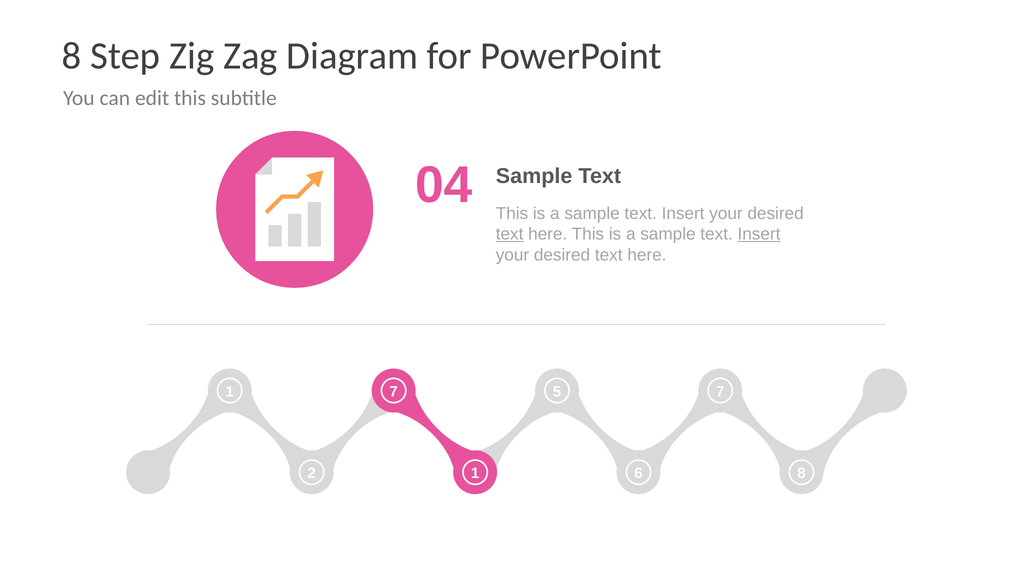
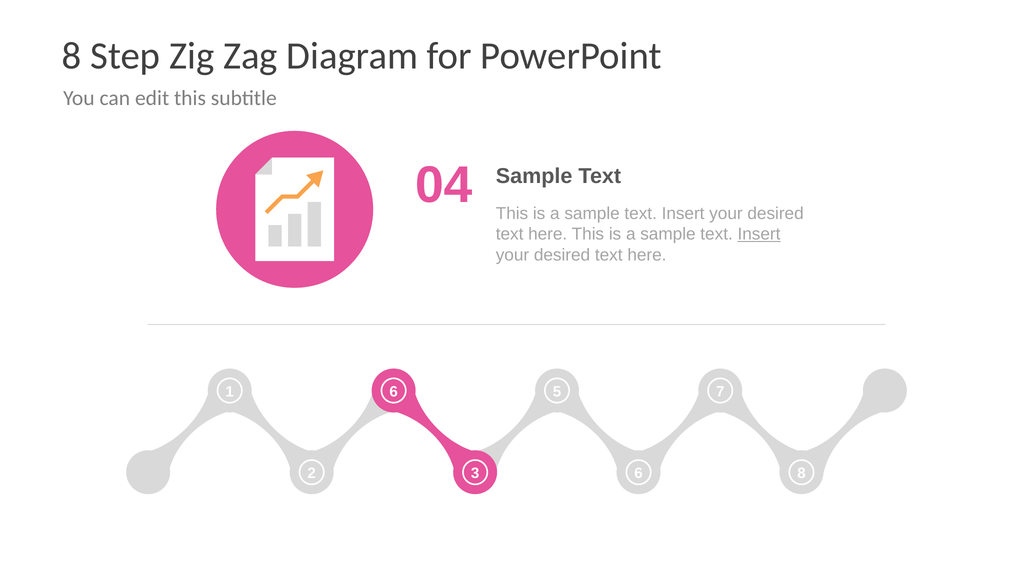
text at (510, 234) underline: present -> none
1 7: 7 -> 6
2 1: 1 -> 3
